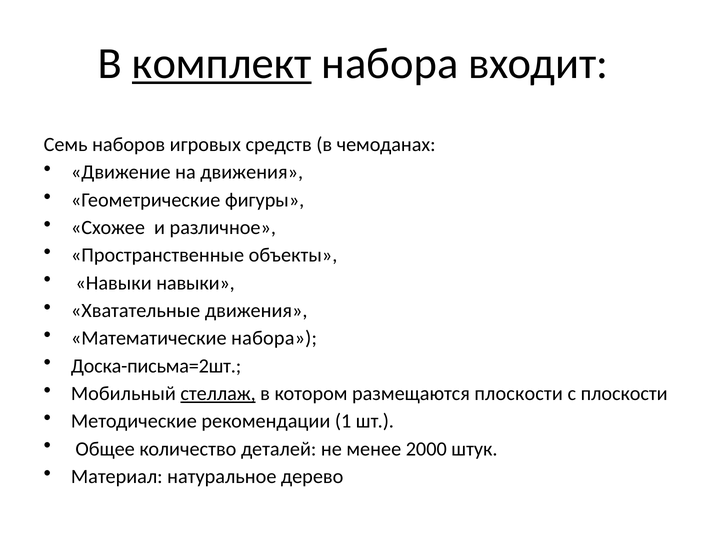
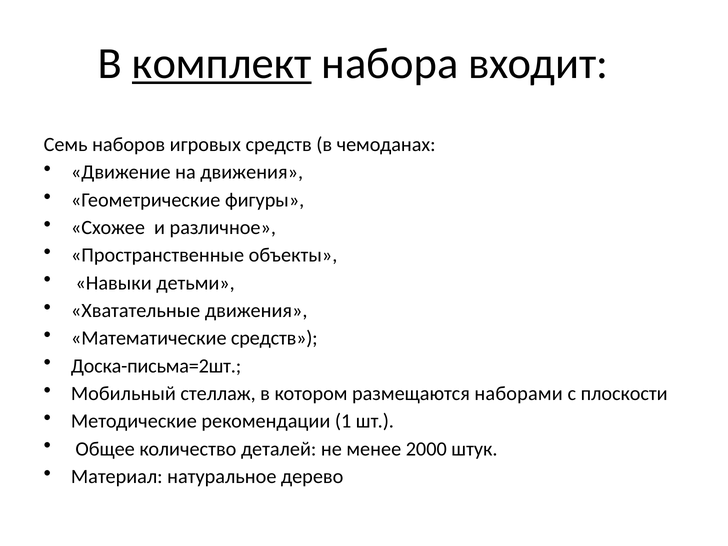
Навыки навыки: навыки -> детьми
Математические набора: набора -> средств
стеллаж underline: present -> none
размещаются плоскости: плоскости -> наборами
